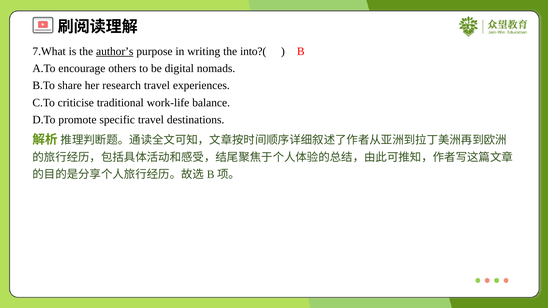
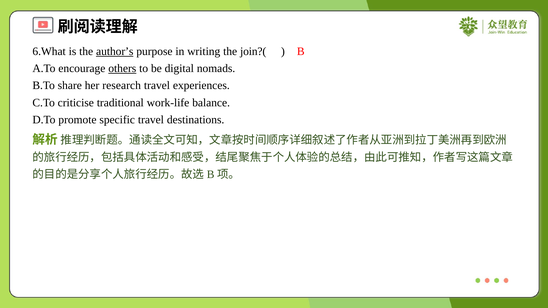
7.What: 7.What -> 6.What
into?(: into?( -> join?(
others underline: none -> present
